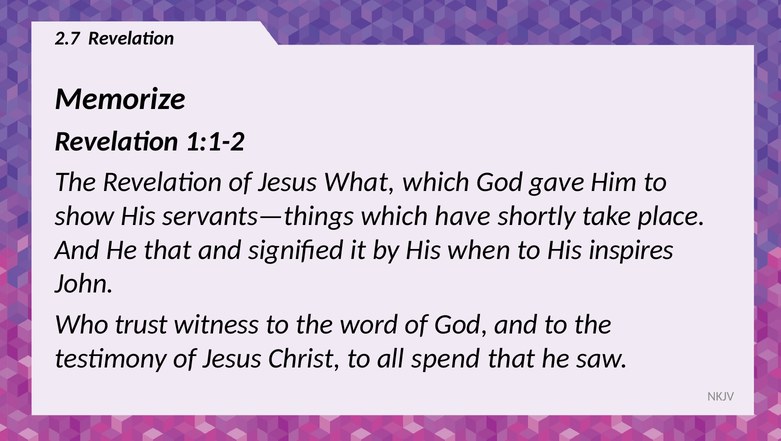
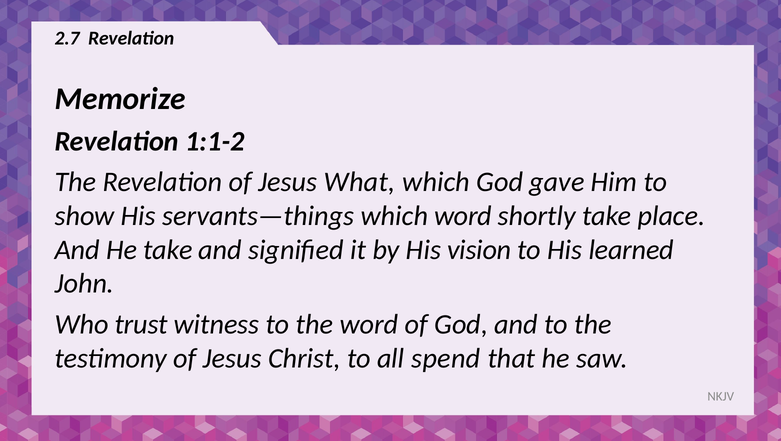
which have: have -> word
He that: that -> take
when: when -> vision
inspires: inspires -> learned
